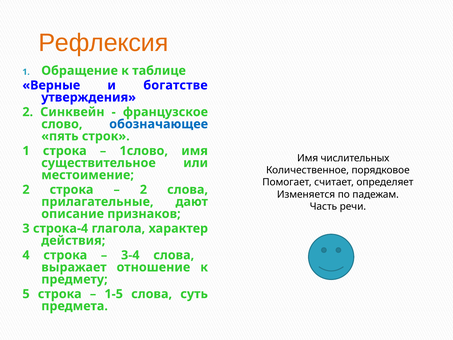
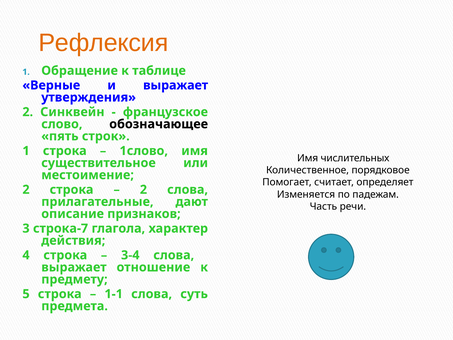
и богатстве: богатстве -> выражает
обозначающее colour: blue -> black
строка-4: строка-4 -> строка-7
1-5: 1-5 -> 1-1
